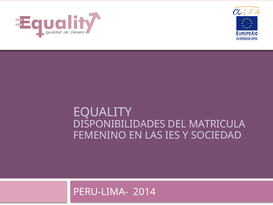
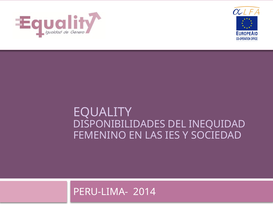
MATRICULA: MATRICULA -> INEQUIDAD
